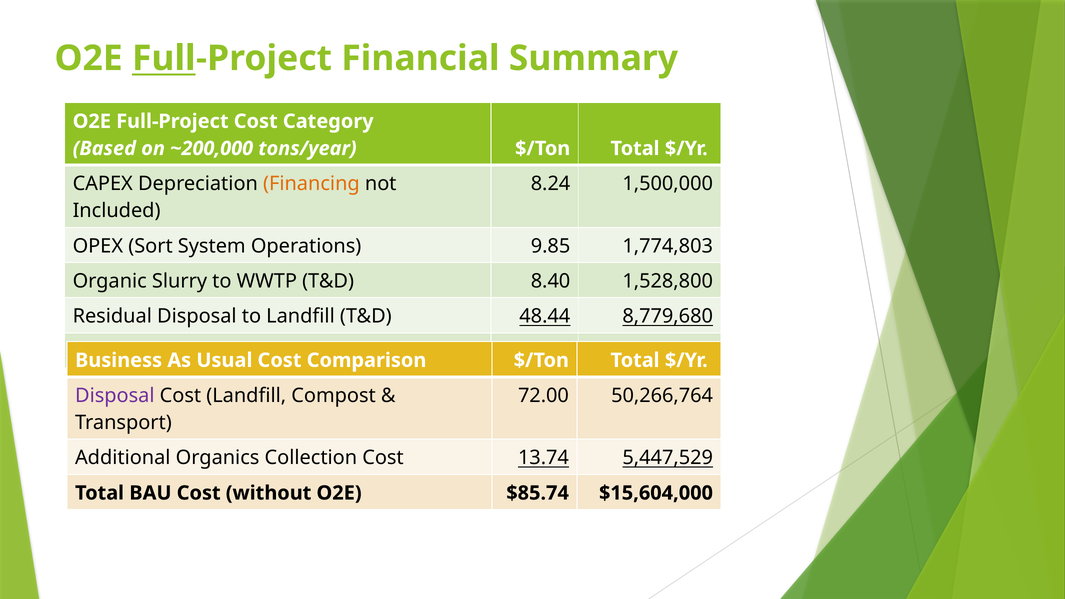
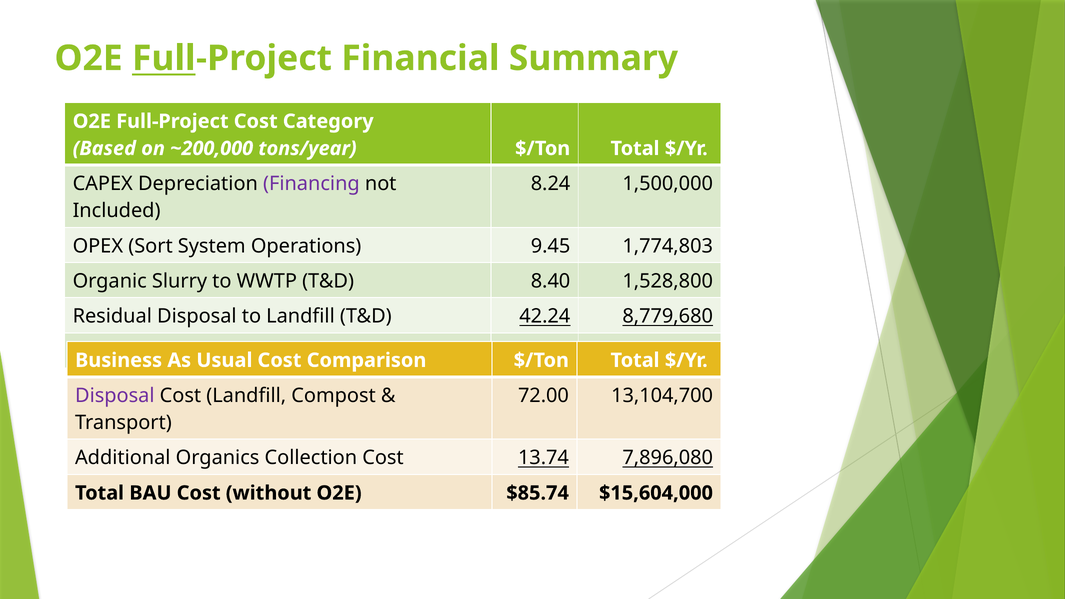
Financing colour: orange -> purple
9.85: 9.85 -> 9.45
48.44: 48.44 -> 42.24
50,266,764: 50,266,764 -> 13,104,700
5,447,529: 5,447,529 -> 7,896,080
